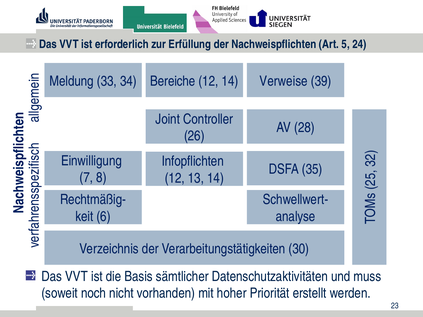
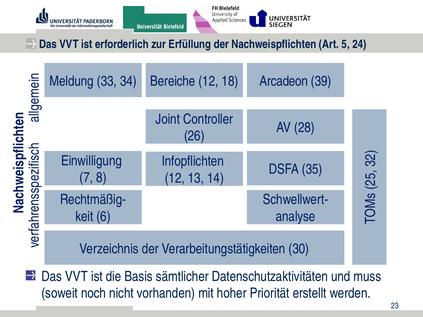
12 14: 14 -> 18
Verweise: Verweise -> Arcadeon
